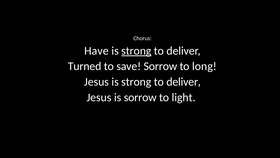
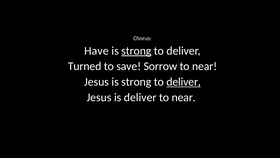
long at (204, 66): long -> near
deliver at (184, 82) underline: none -> present
is sorrow: sorrow -> deliver
light at (184, 97): light -> near
